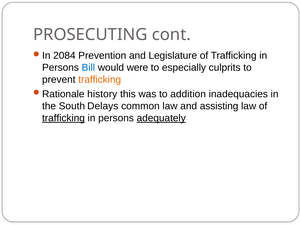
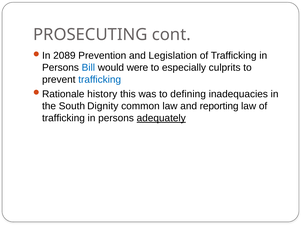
2084: 2084 -> 2089
Legislature: Legislature -> Legislation
trafficking at (100, 80) colour: orange -> blue
addition: addition -> defining
Delays: Delays -> Dignity
assisting: assisting -> reporting
trafficking at (63, 118) underline: present -> none
